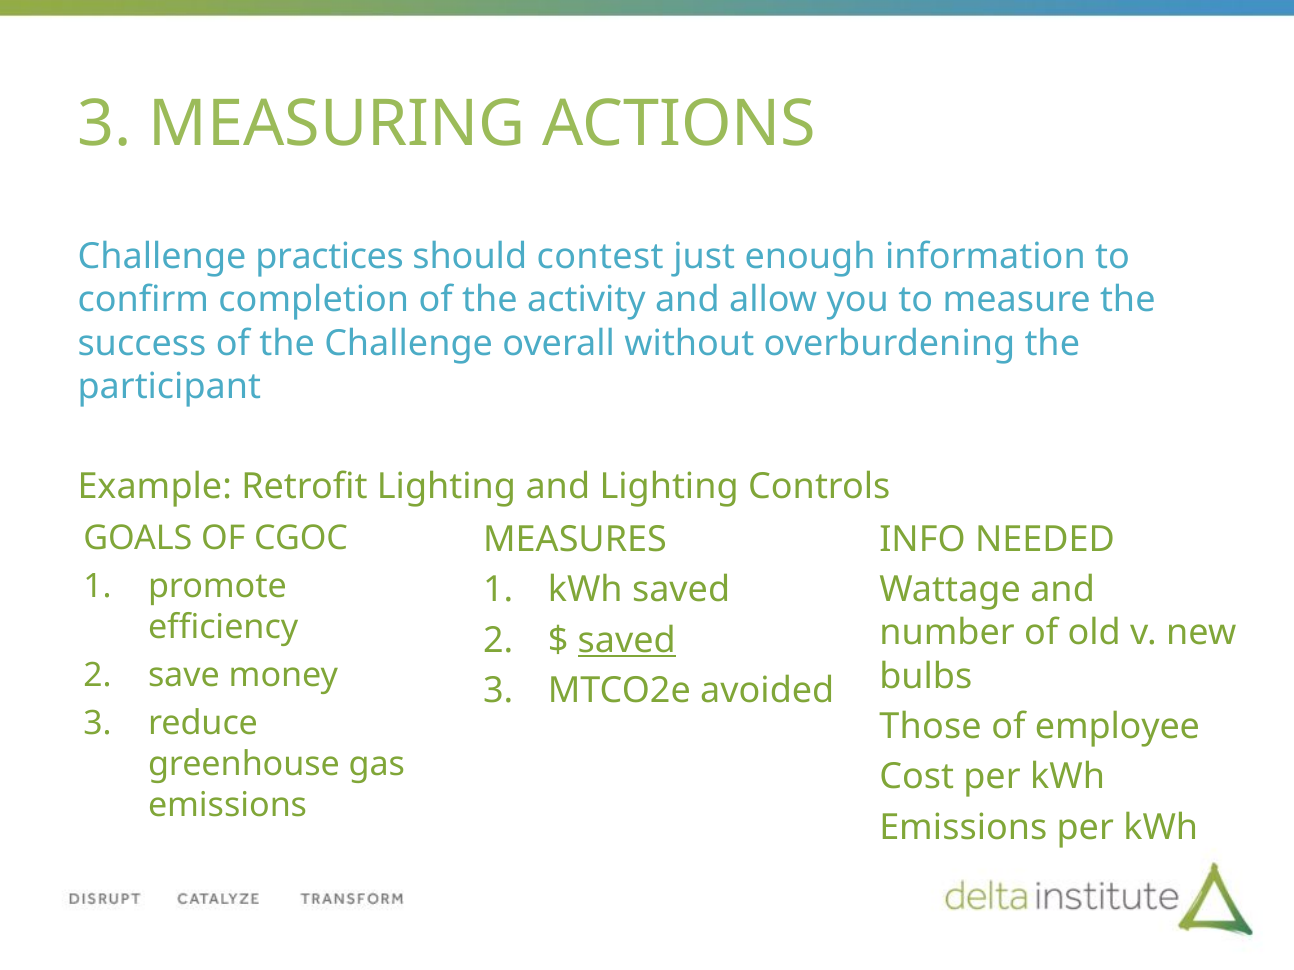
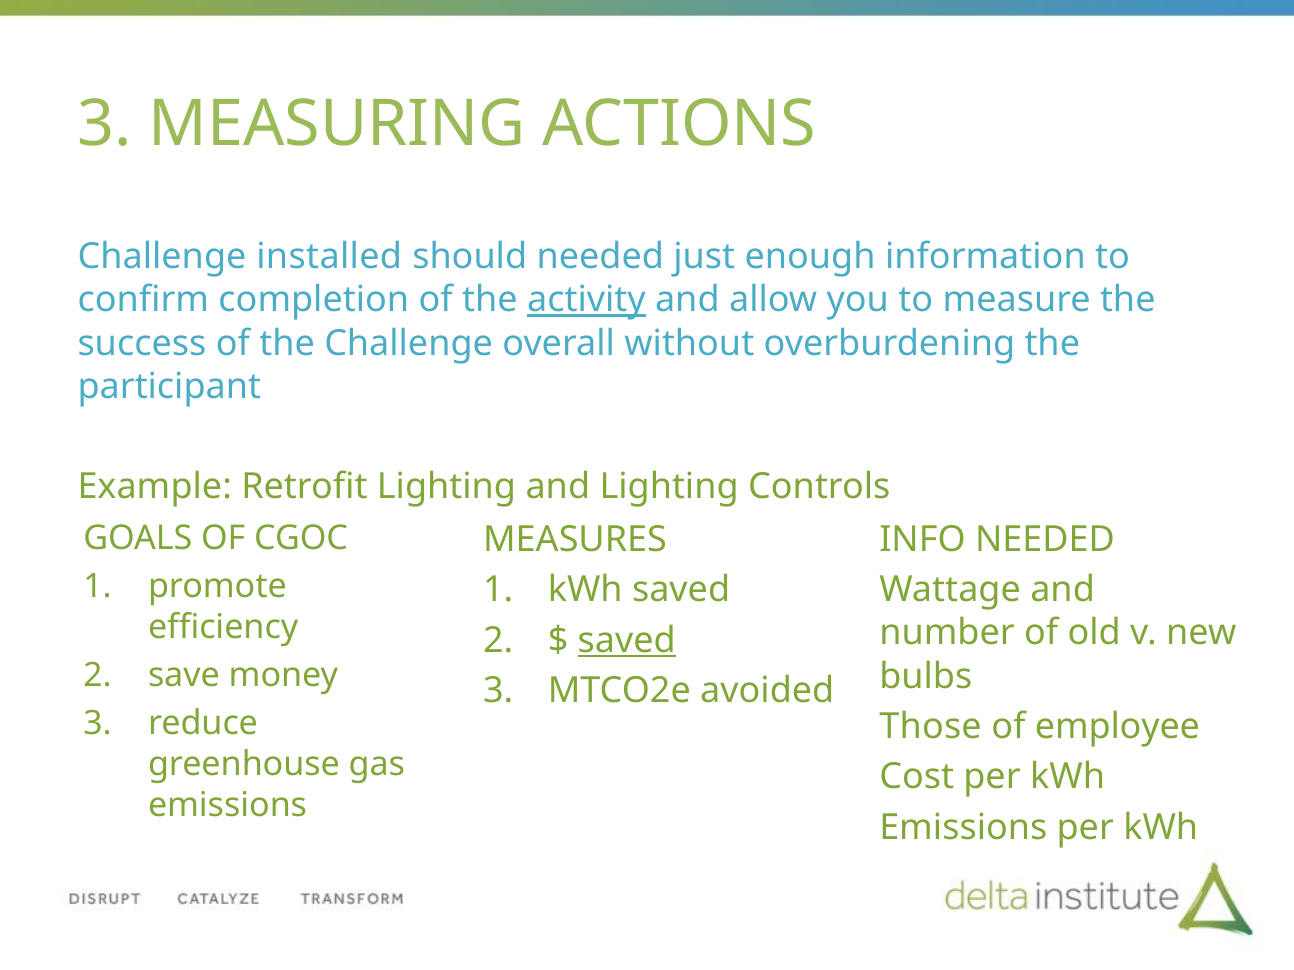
practices: practices -> installed
should contest: contest -> needed
activity underline: none -> present
